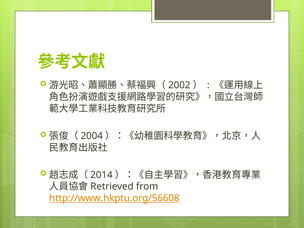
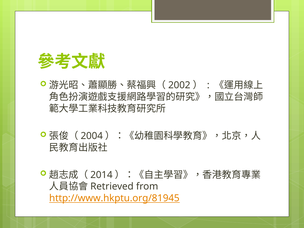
http://www.hkptu.org/56608: http://www.hkptu.org/56608 -> http://www.hkptu.org/81945
